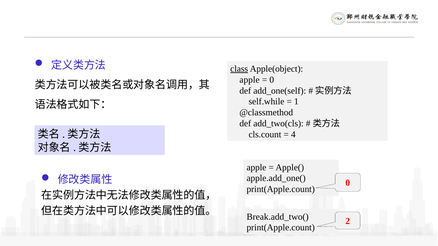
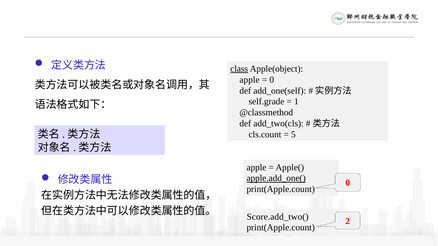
self.while: self.while -> self.grade
4: 4 -> 5
apple.add_one( underline: none -> present
Break.add_two(: Break.add_two( -> Score.add_two(
